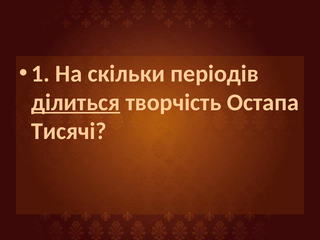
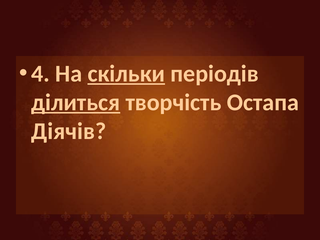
1: 1 -> 4
скільки underline: none -> present
Тисячі: Тисячі -> Діячів
